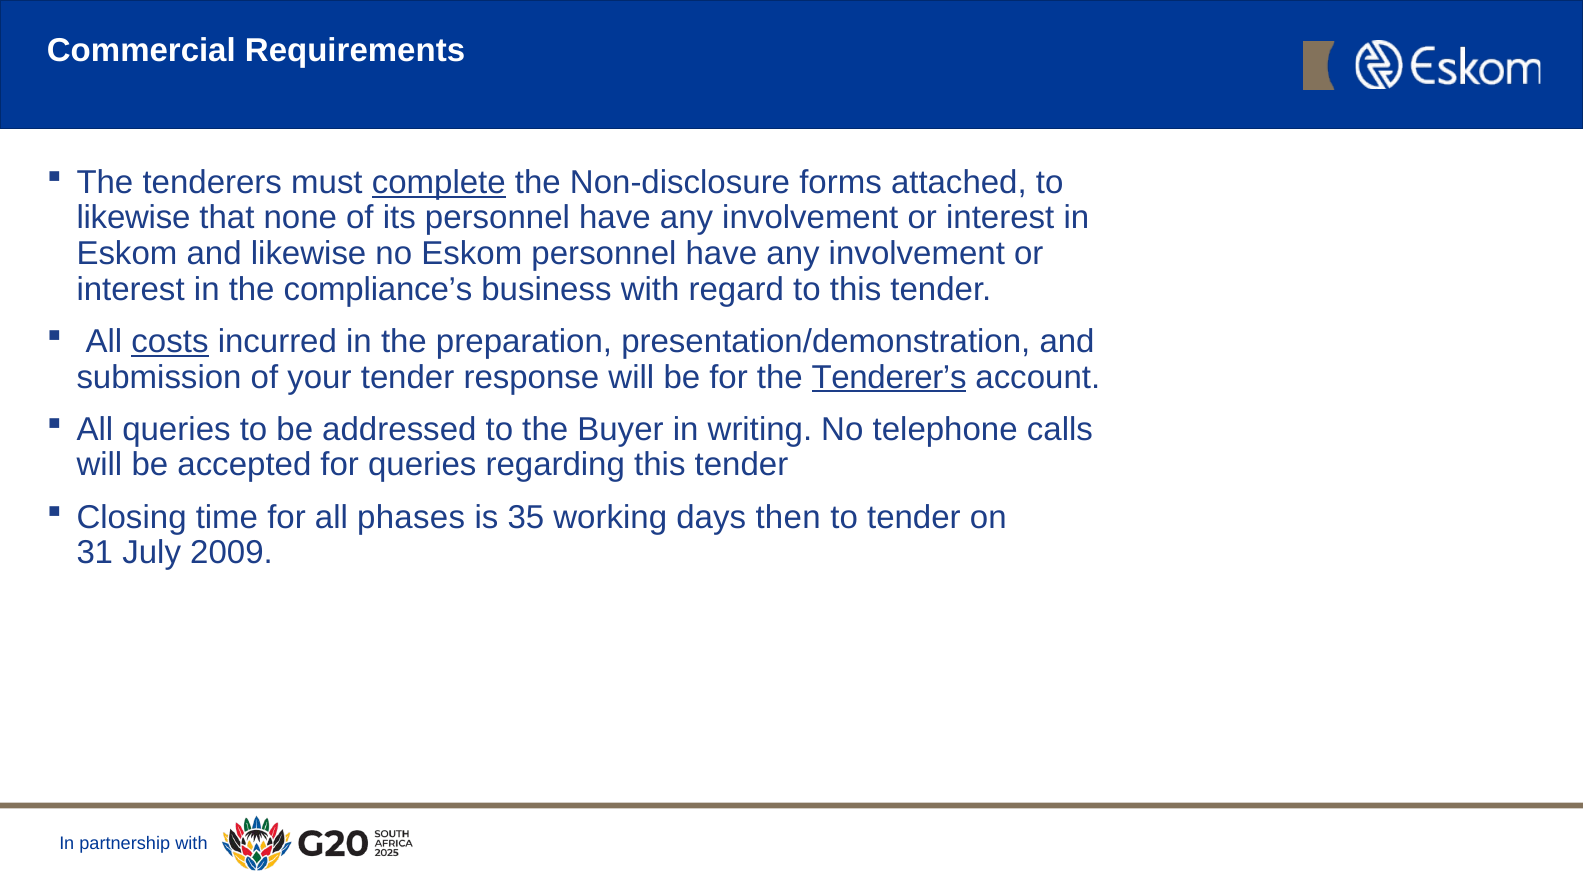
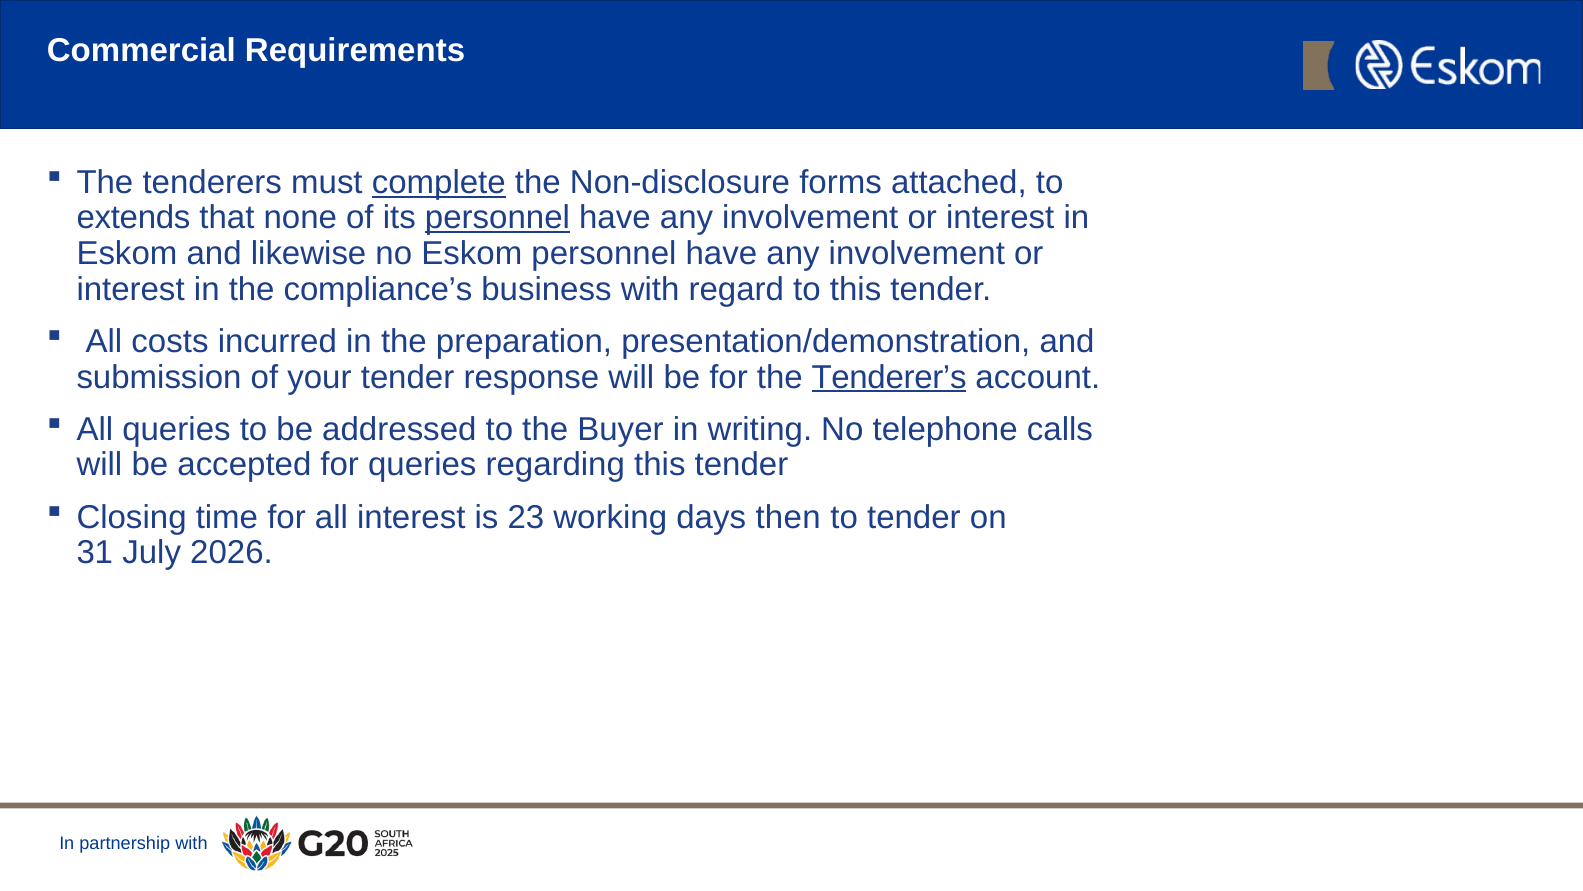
likewise at (133, 218): likewise -> extends
personnel at (497, 218) underline: none -> present
costs underline: present -> none
all phases: phases -> interest
35: 35 -> 23
2009: 2009 -> 2026
